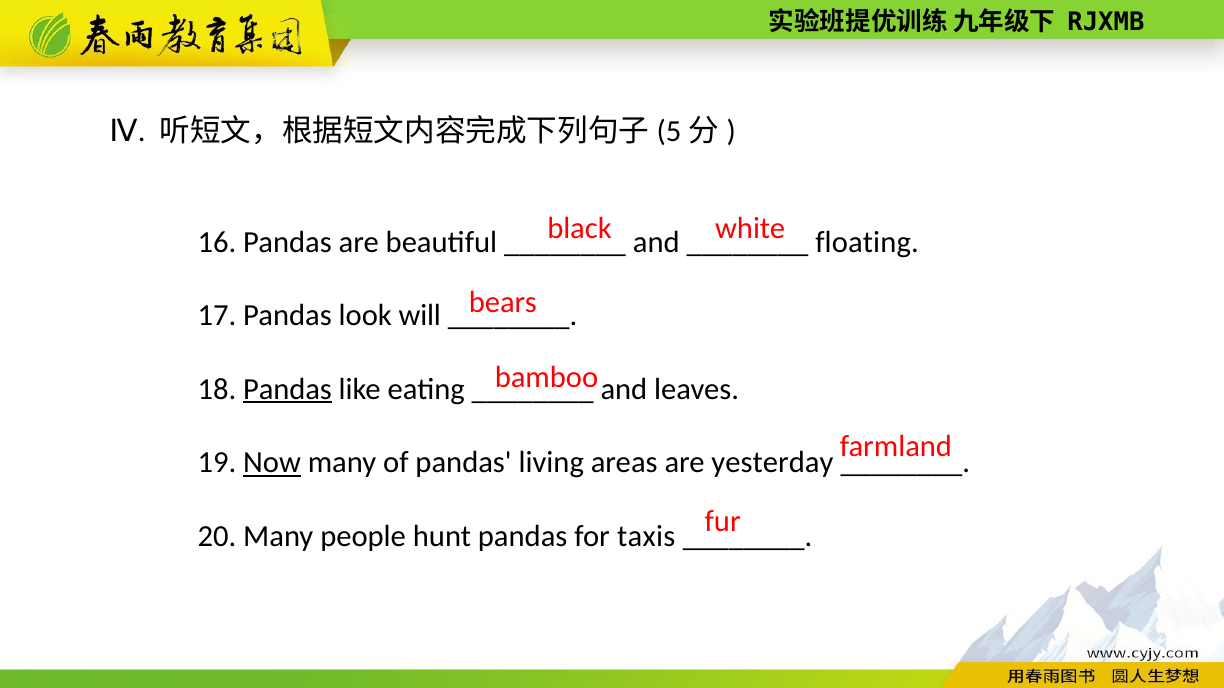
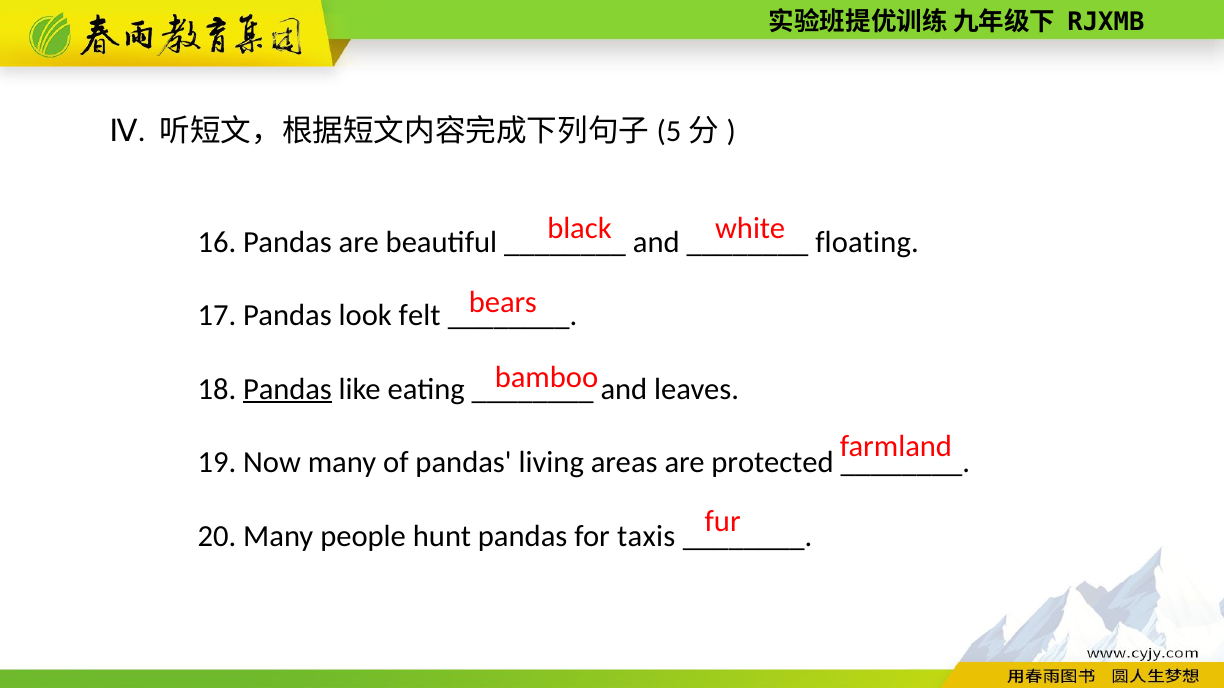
will: will -> felt
Now underline: present -> none
yesterday: yesterday -> protected
